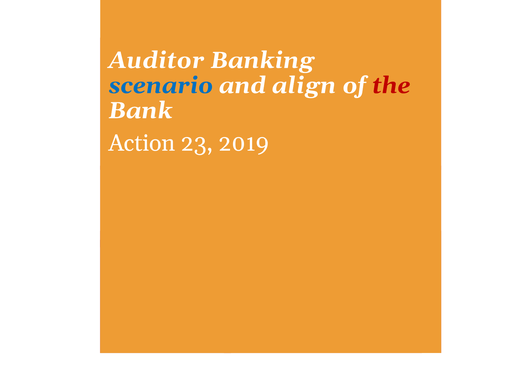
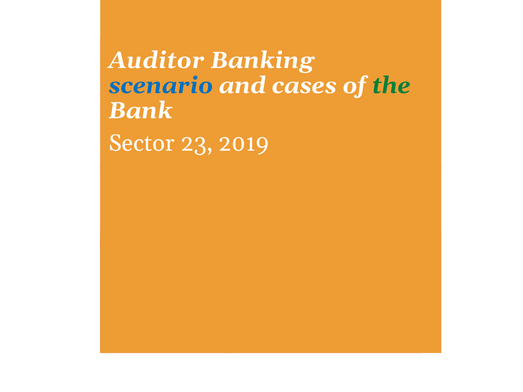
align: align -> cases
the colour: red -> green
Action: Action -> Sector
